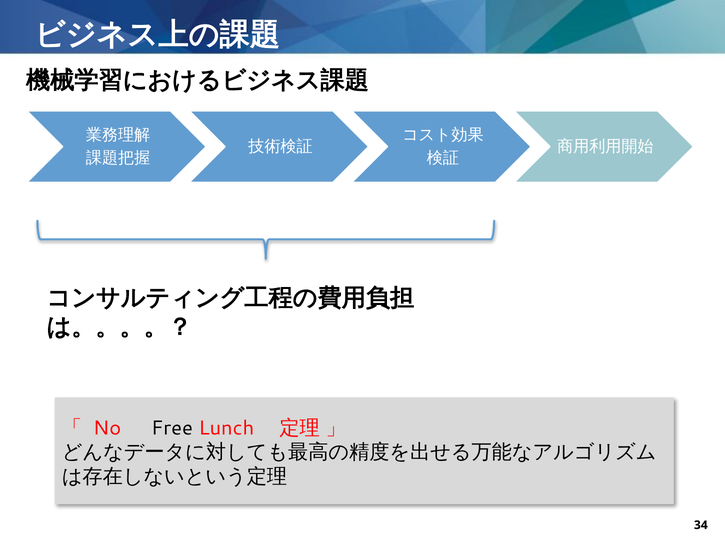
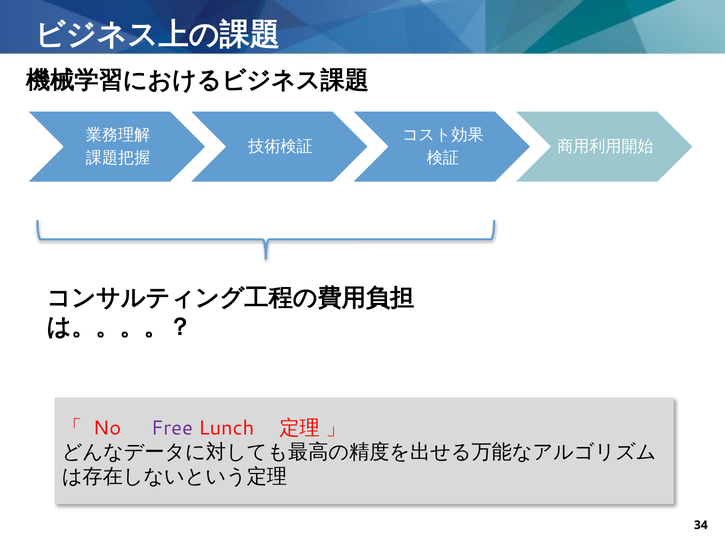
Free colour: black -> purple
